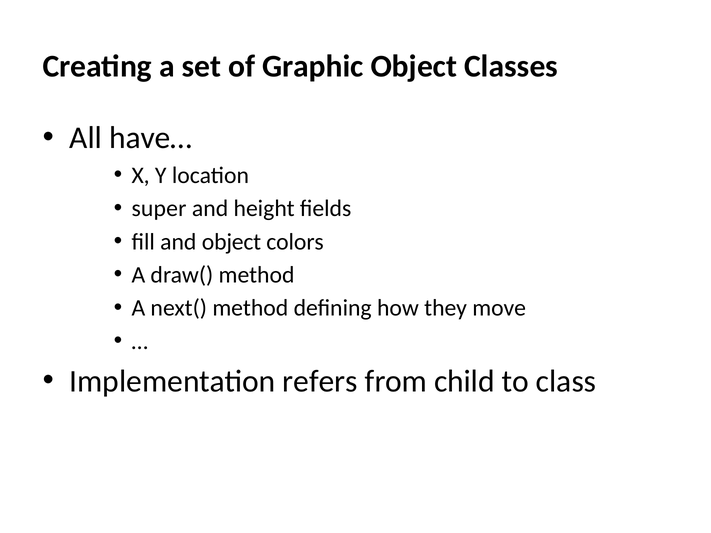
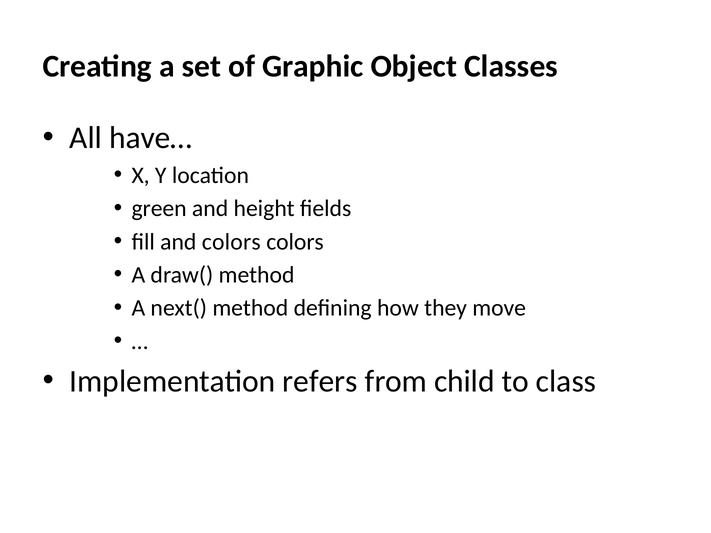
super: super -> green
and object: object -> colors
